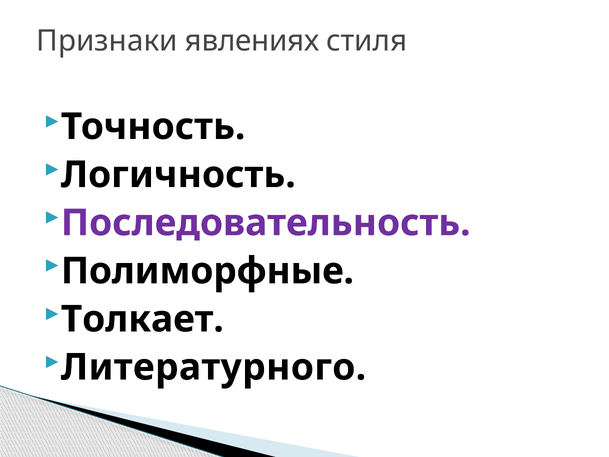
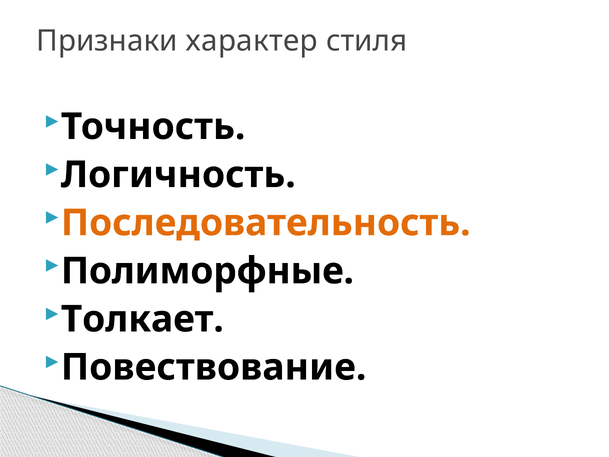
явлениях: явлениях -> характер
Последовательность colour: purple -> orange
Литературного: Литературного -> Повествование
